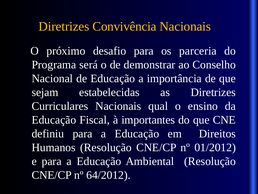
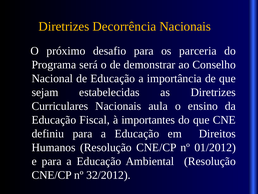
Convivência: Convivência -> Decorrência
qual: qual -> aula
64/2012: 64/2012 -> 32/2012
